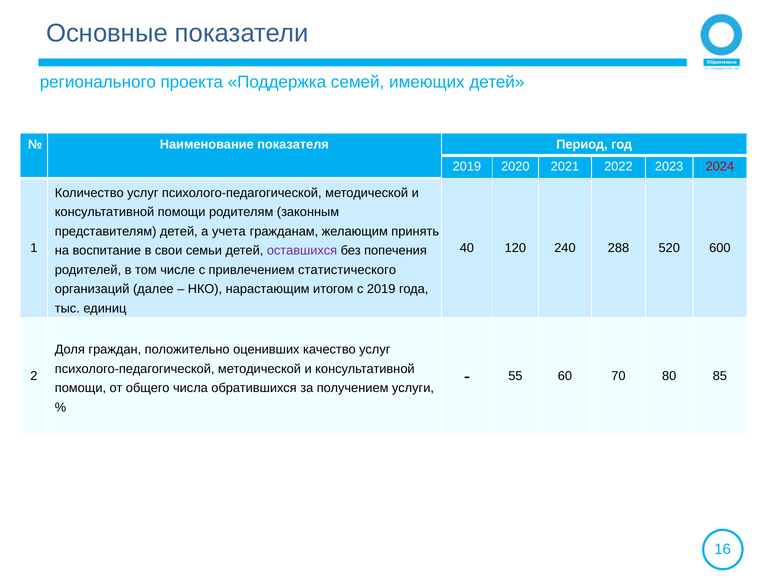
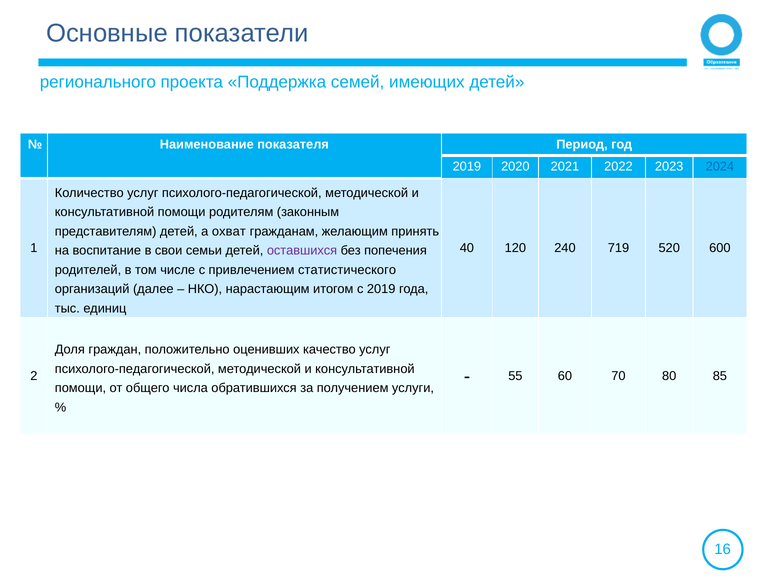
2024 colour: red -> blue
учета: учета -> охват
288: 288 -> 719
